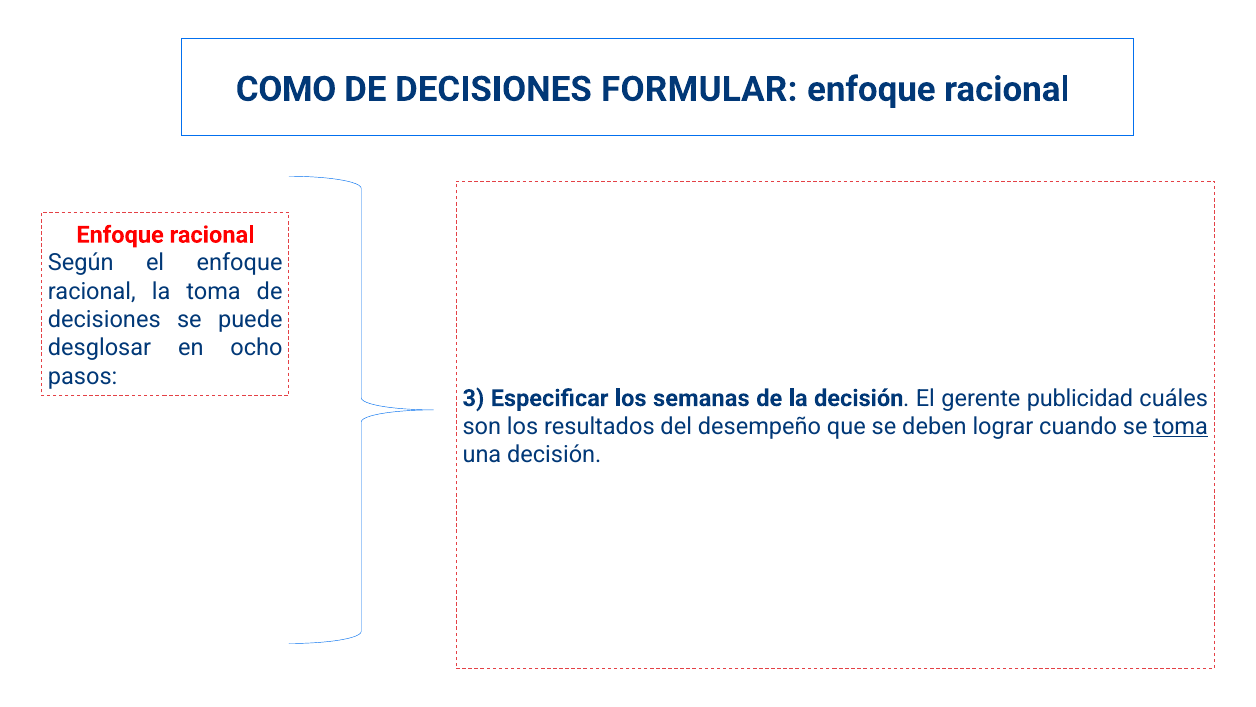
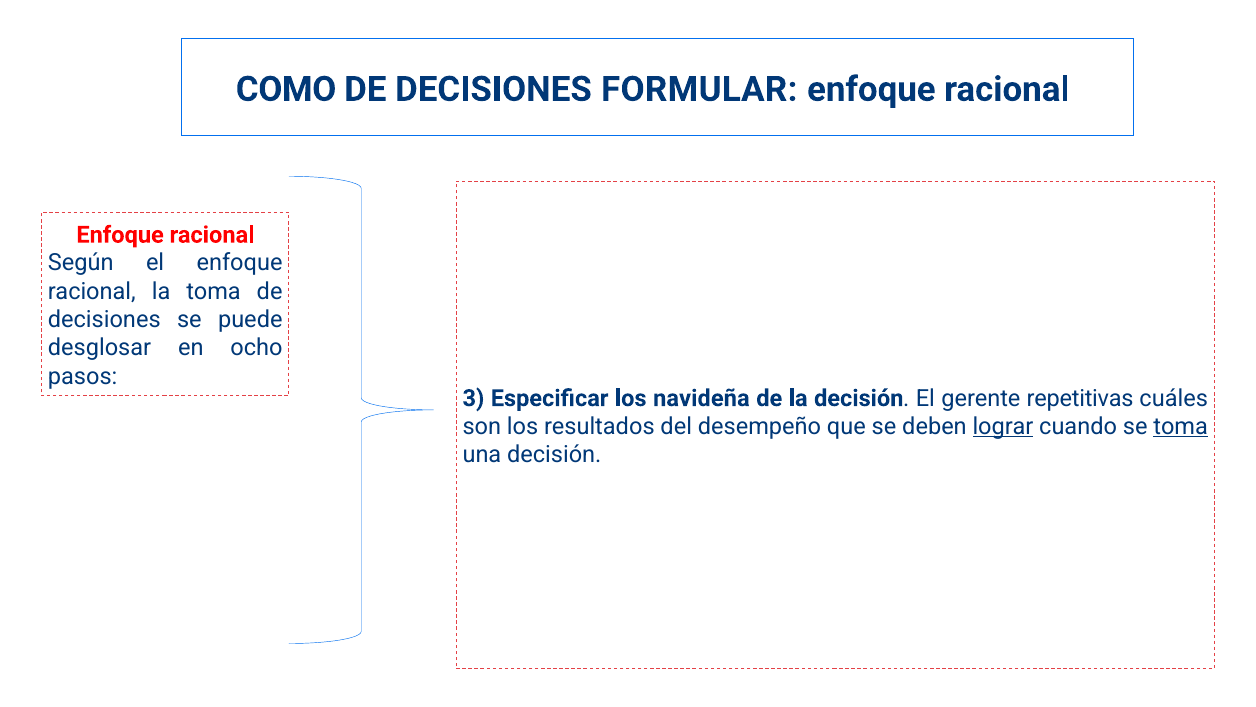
semanas: semanas -> navideña
publicidad: publicidad -> repetitivas
lograr underline: none -> present
